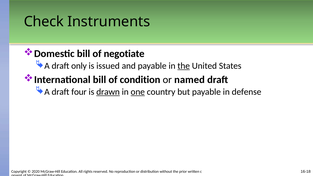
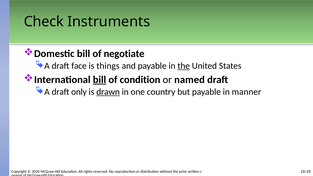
only: only -> face
issued: issued -> things
bill at (100, 80) underline: none -> present
four: four -> only
one underline: present -> none
defense: defense -> manner
